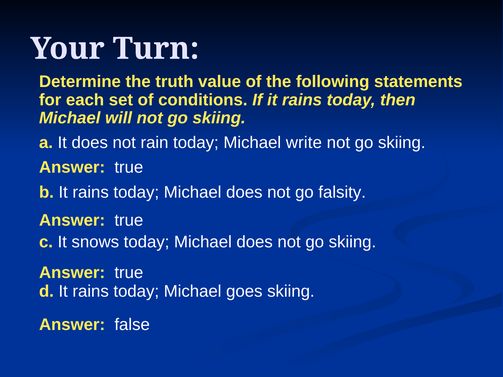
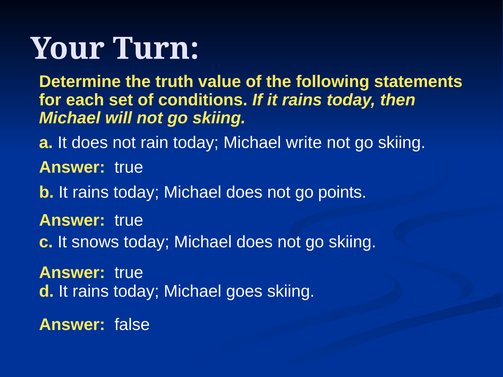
falsity: falsity -> points
